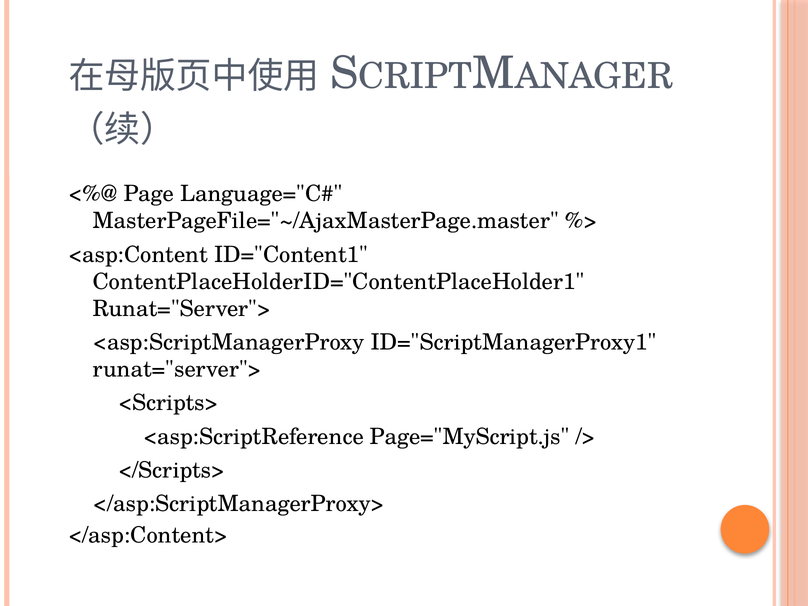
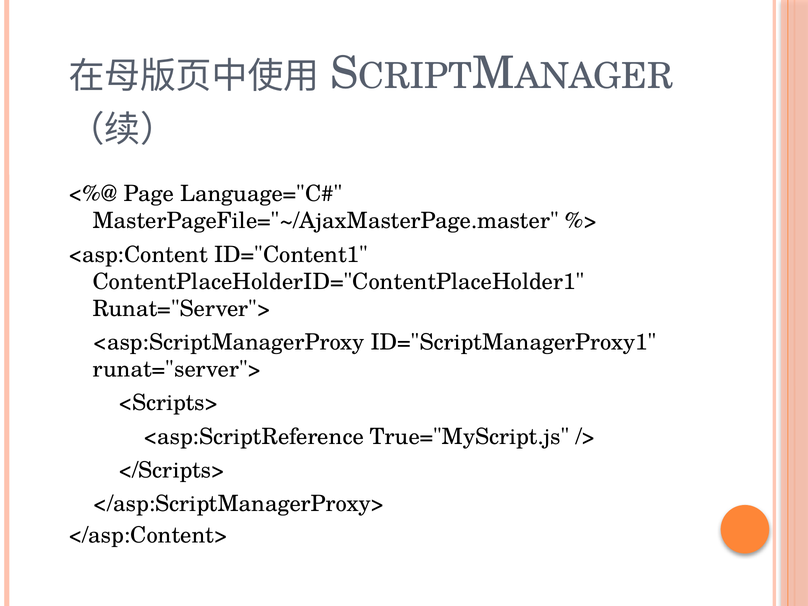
Page="MyScript.js: Page="MyScript.js -> True="MyScript.js
